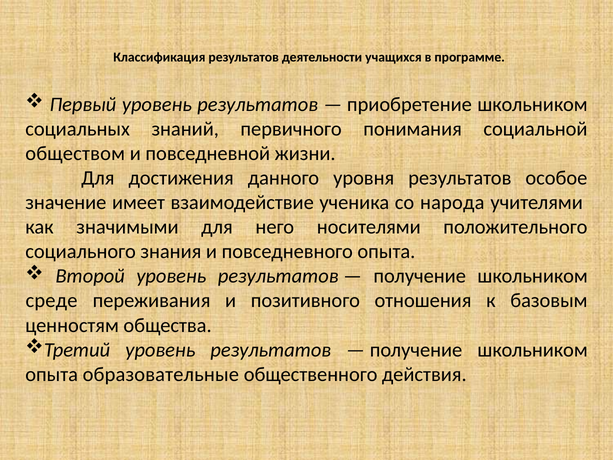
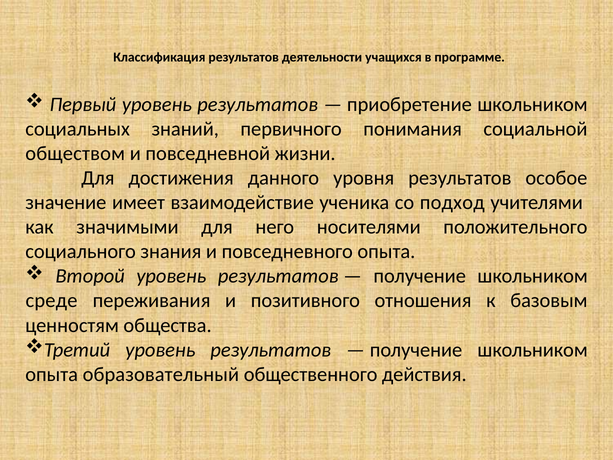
народа: народа -> подход
образовательные: образовательные -> образовательный
